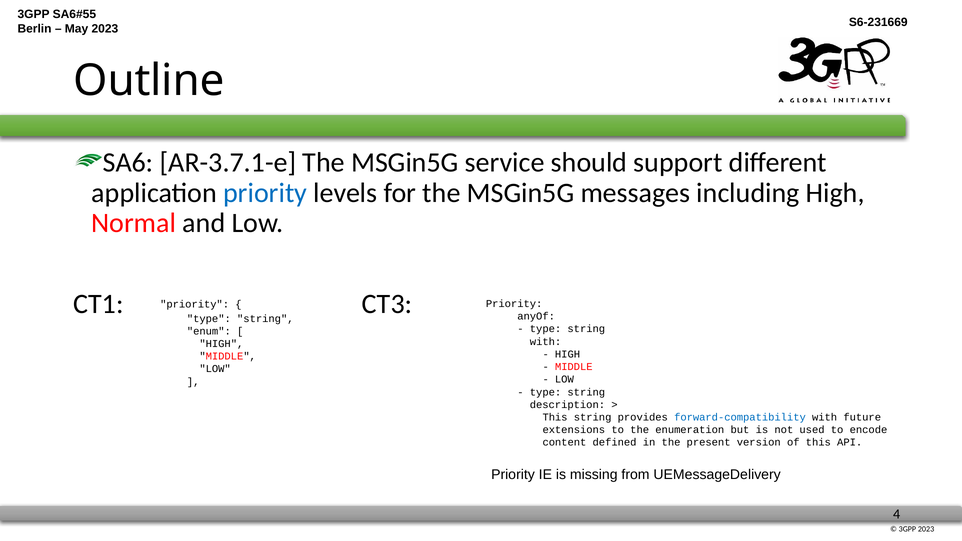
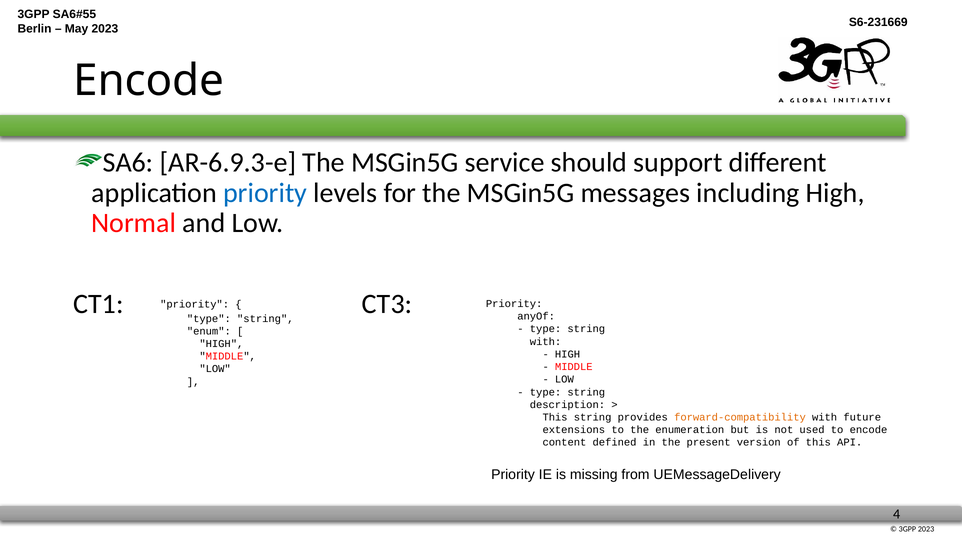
Outline at (149, 81): Outline -> Encode
AR-3.7.1-e: AR-3.7.1-e -> AR-6.9.3-e
forward-compatibility colour: blue -> orange
